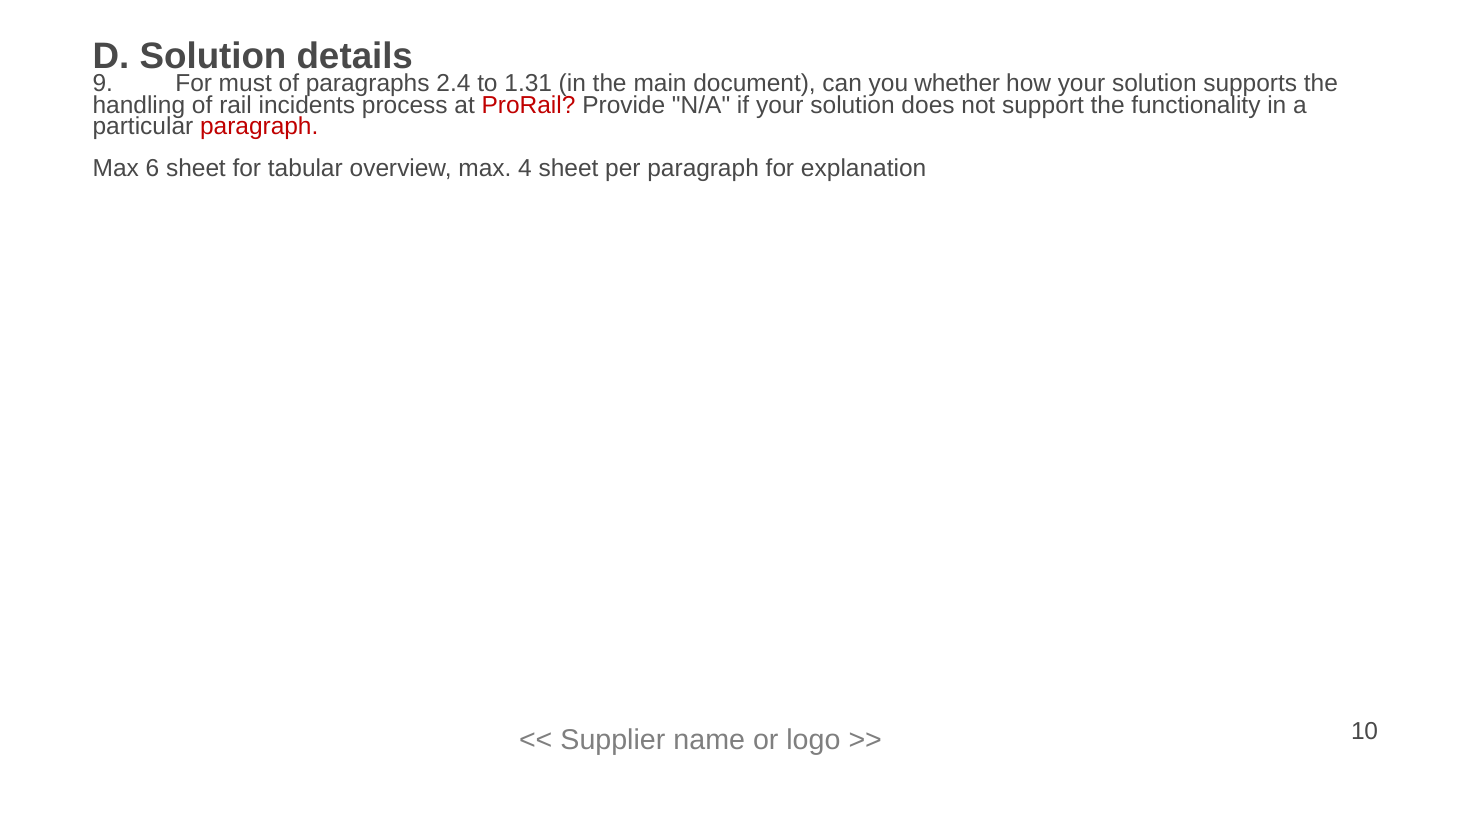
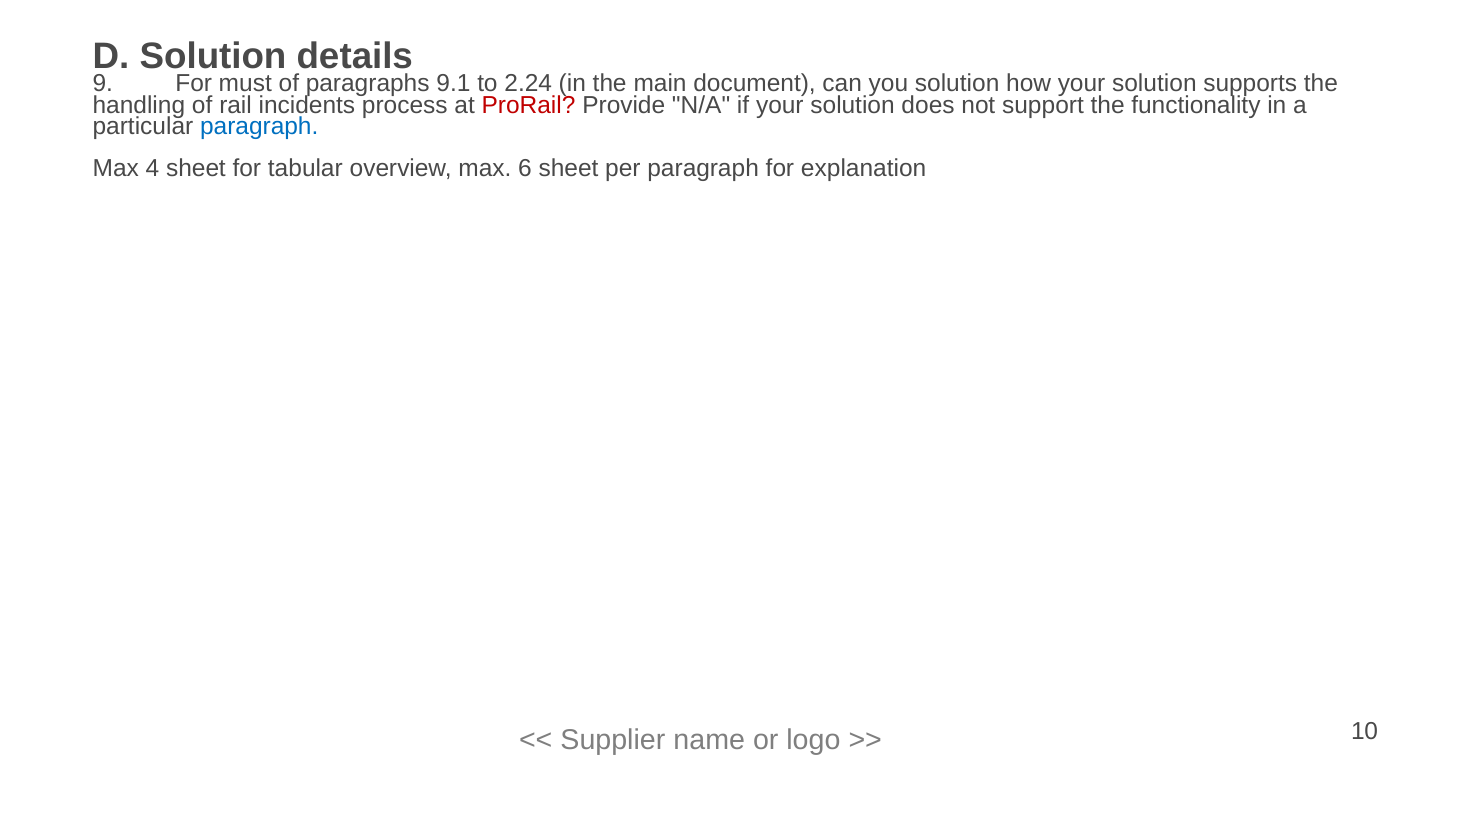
2.4: 2.4 -> 9.1
1.31: 1.31 -> 2.24
you whether: whether -> solution
paragraph at (259, 126) colour: red -> blue
6: 6 -> 4
4: 4 -> 6
